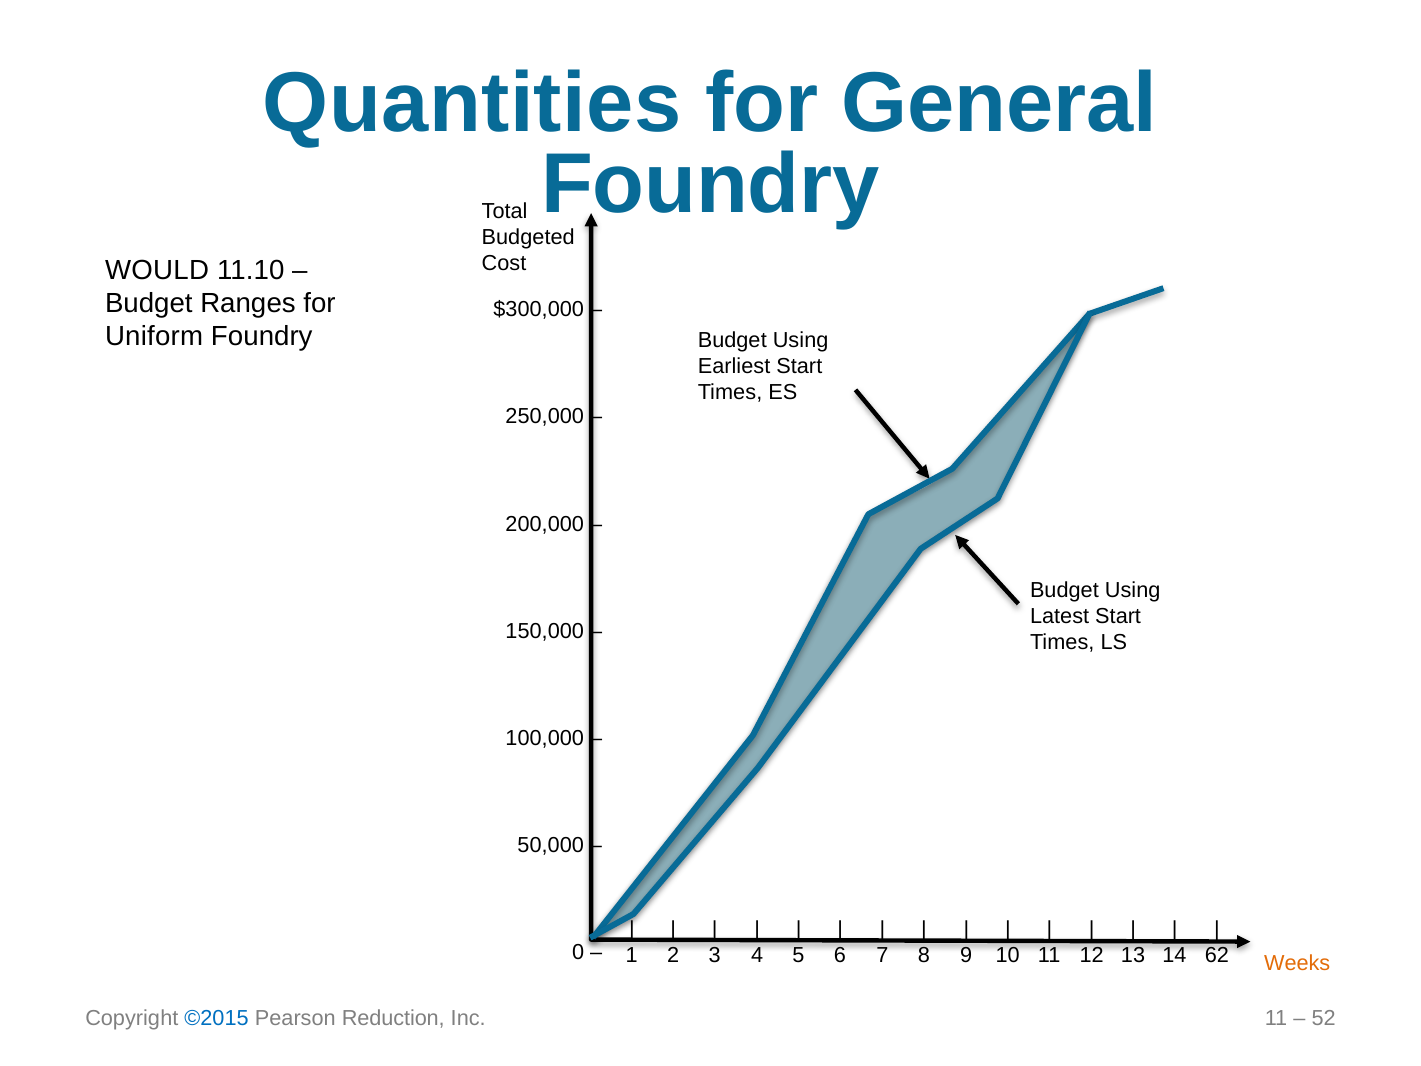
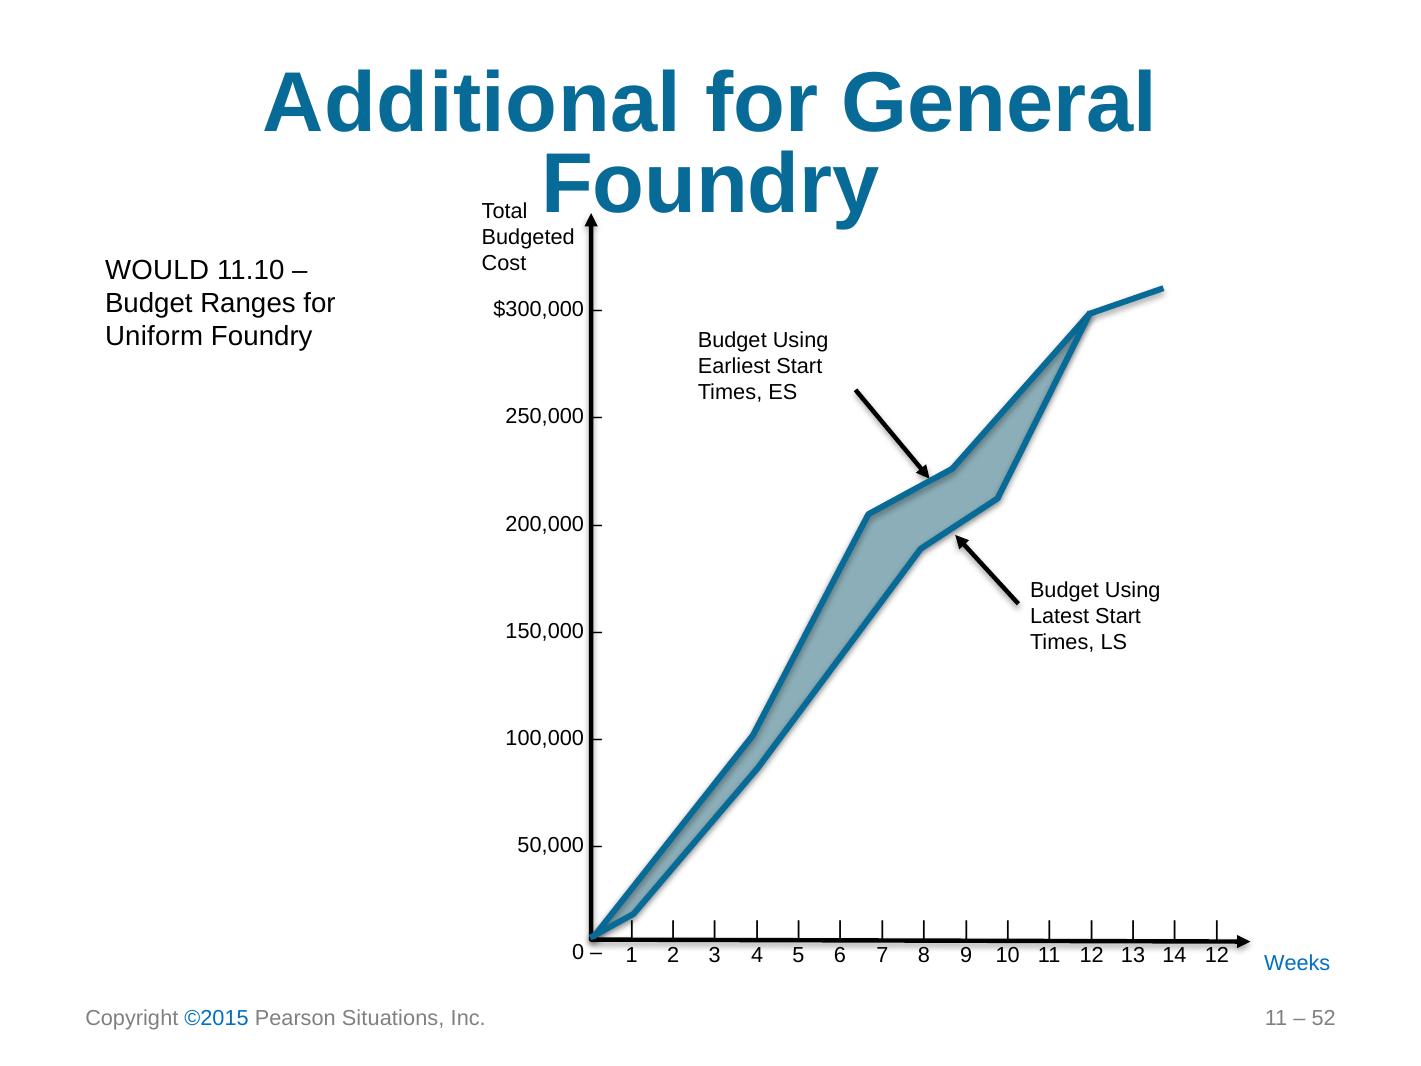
Quantities: Quantities -> Additional
14 62: 62 -> 12
Weeks colour: orange -> blue
Reduction: Reduction -> Situations
